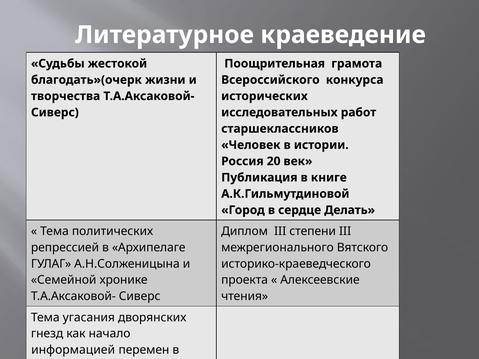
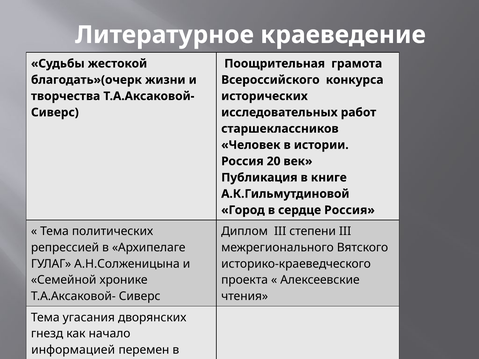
сердце Делать: Делать -> Россия
